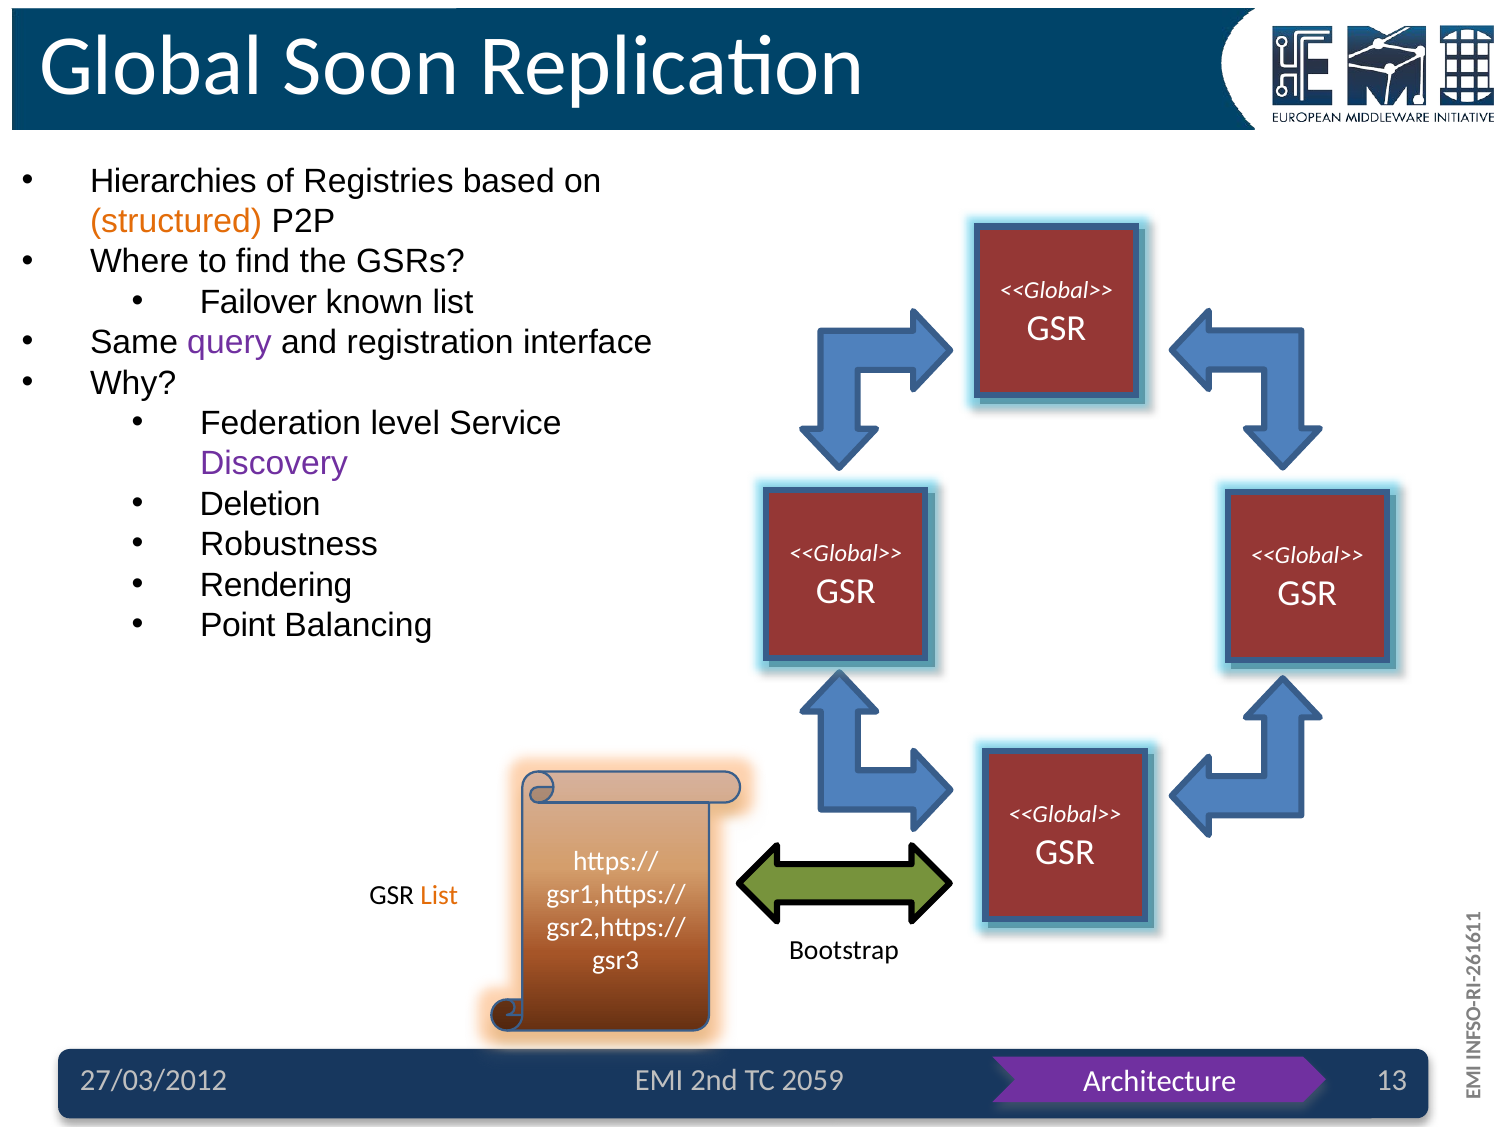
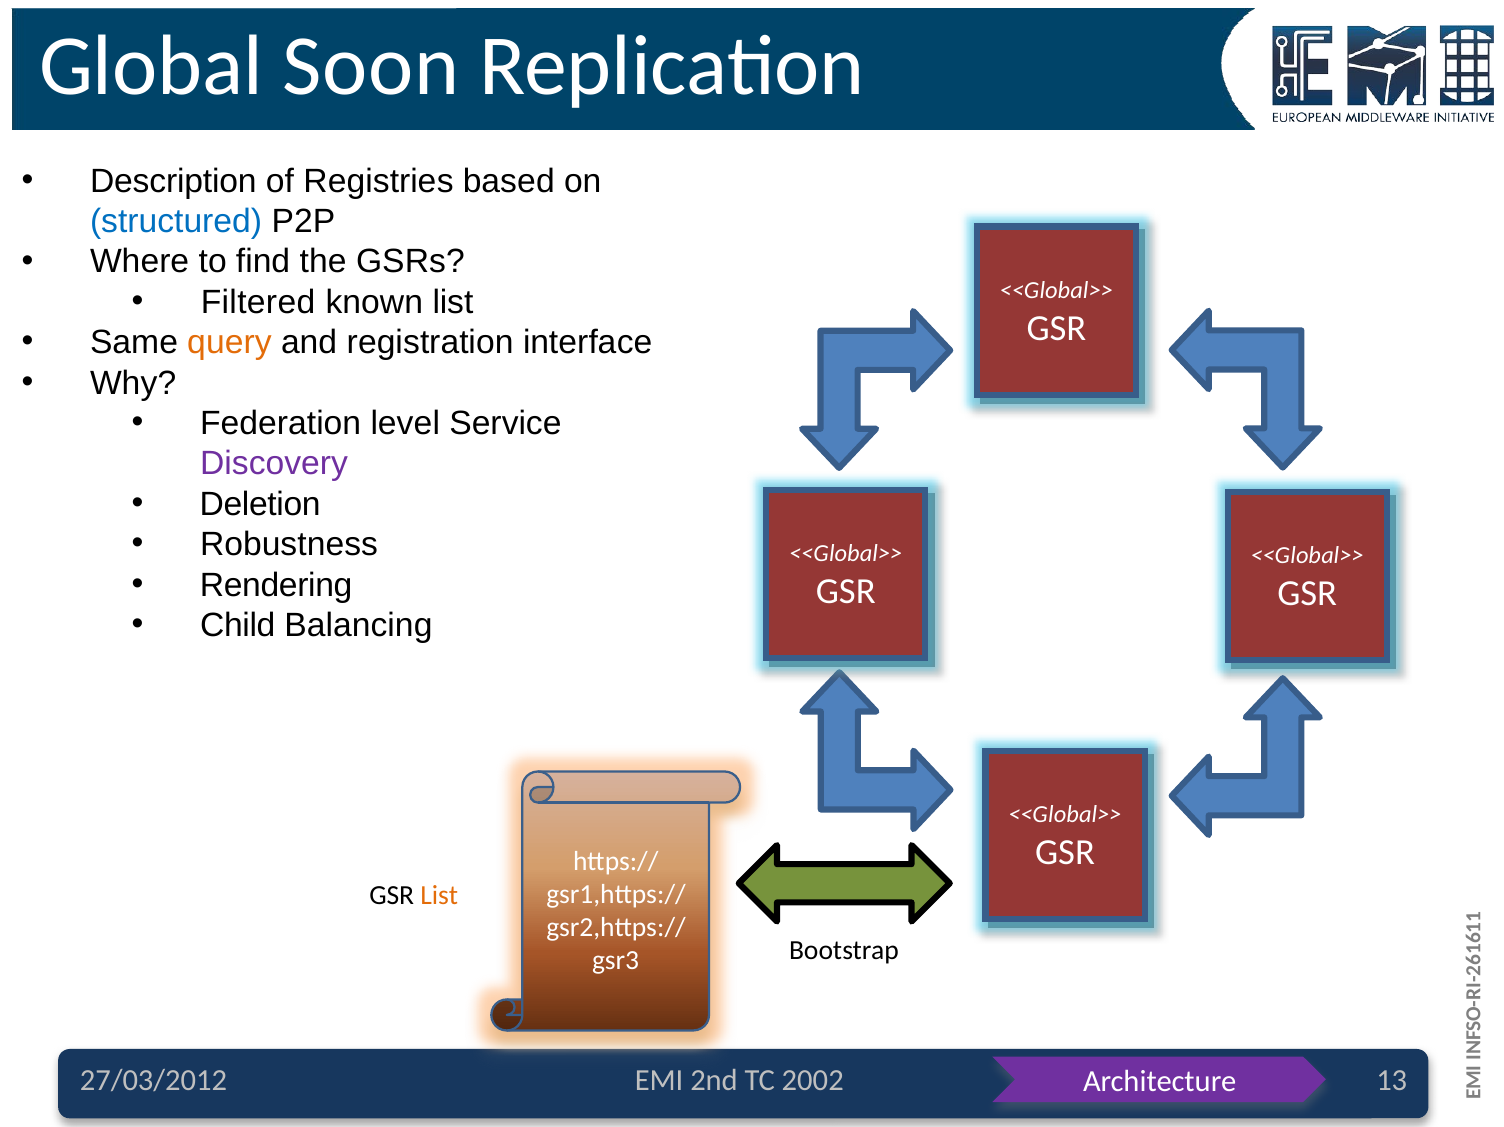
Hierarchies: Hierarchies -> Description
structured colour: orange -> blue
Failover: Failover -> Filtered
query colour: purple -> orange
Point: Point -> Child
2059: 2059 -> 2002
